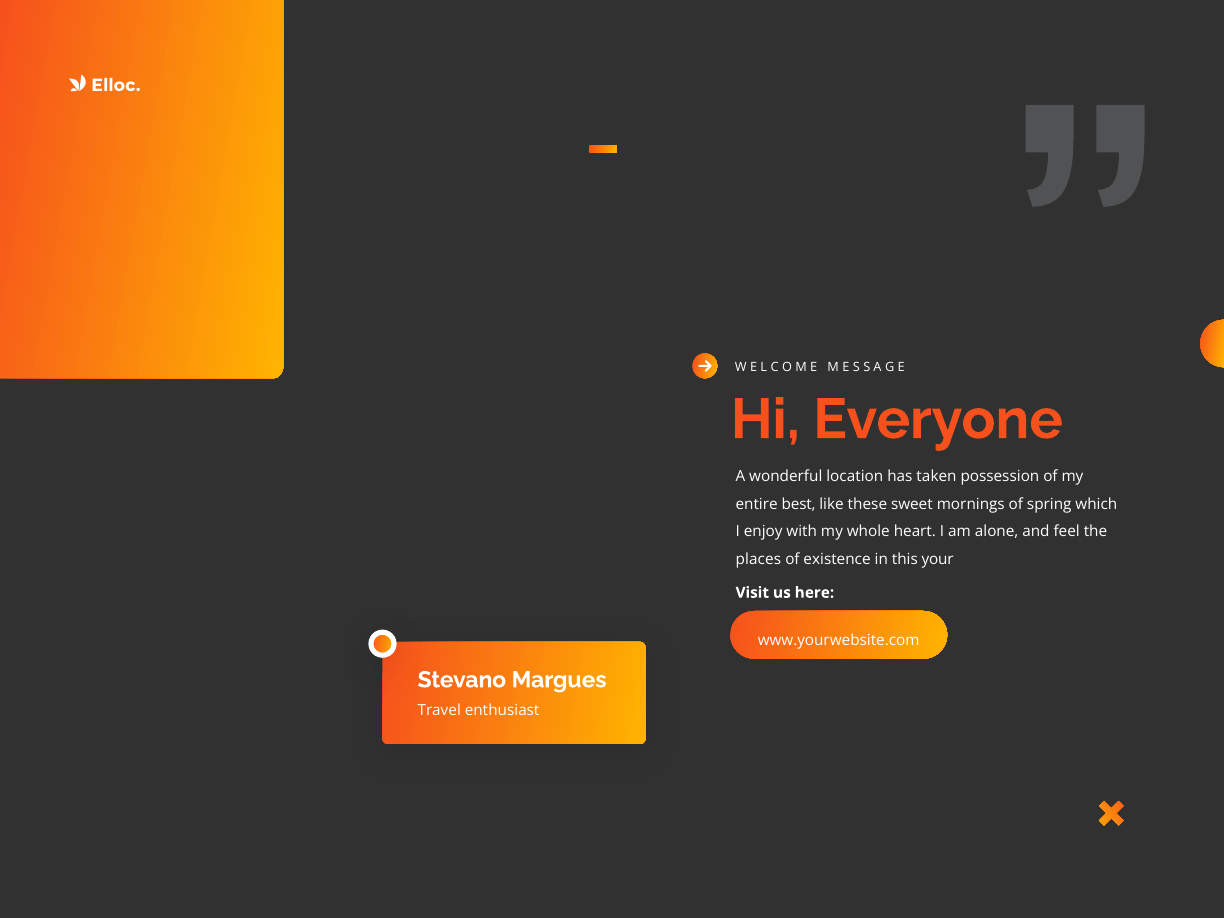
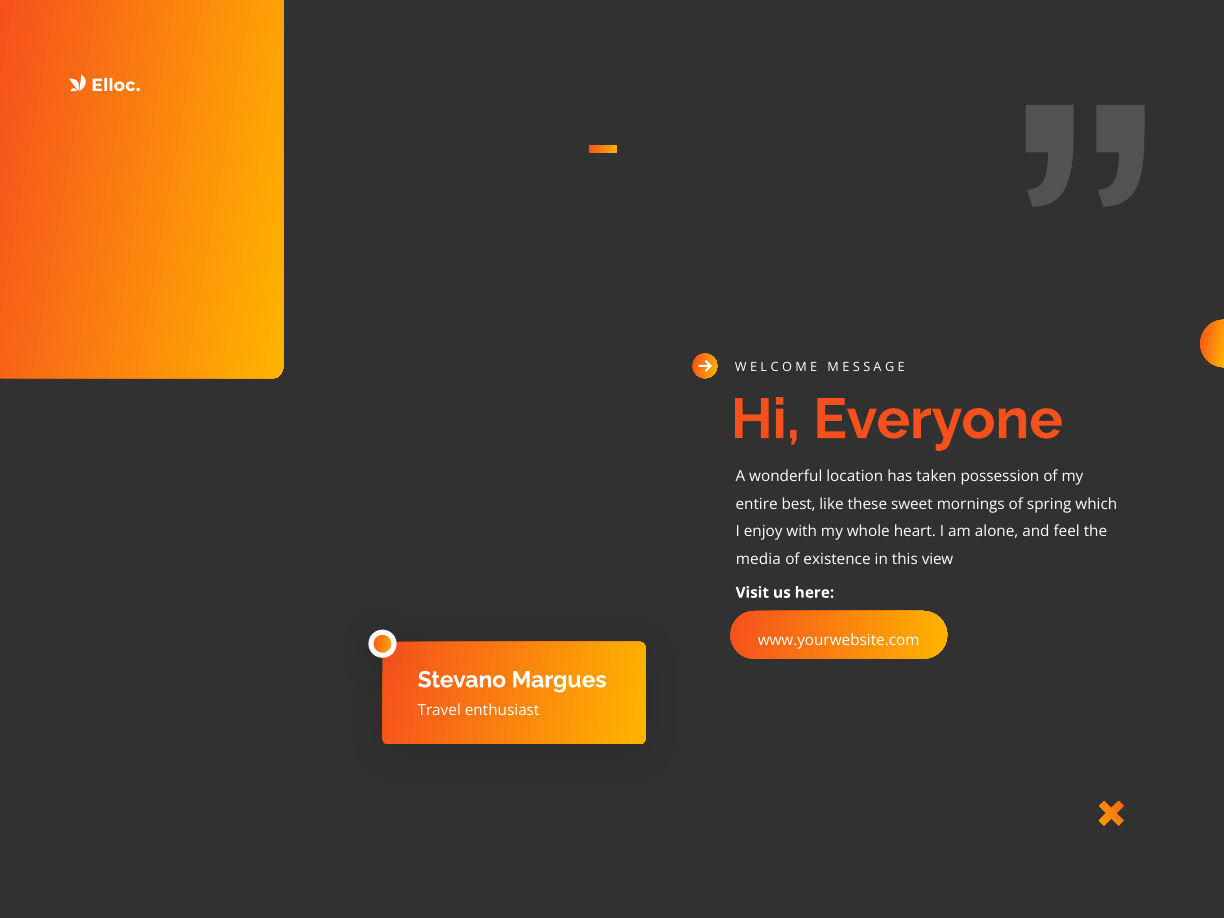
places: places -> media
your: your -> view
